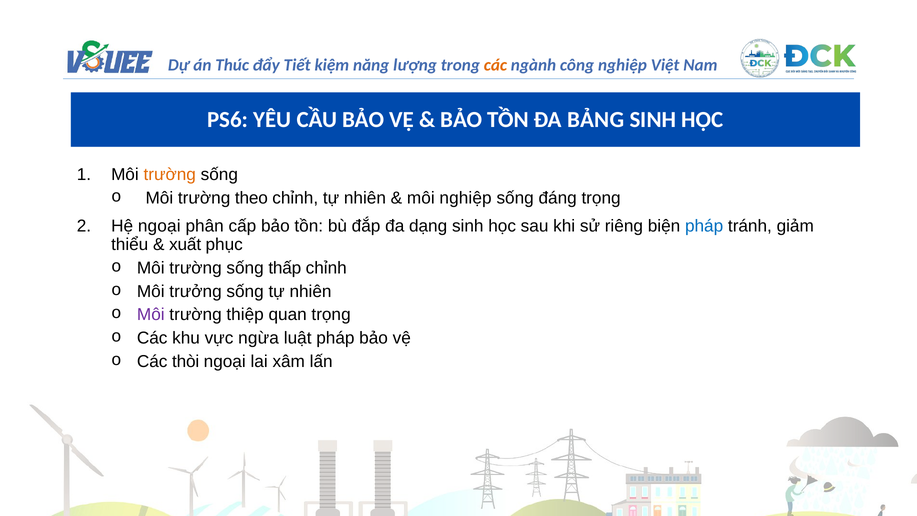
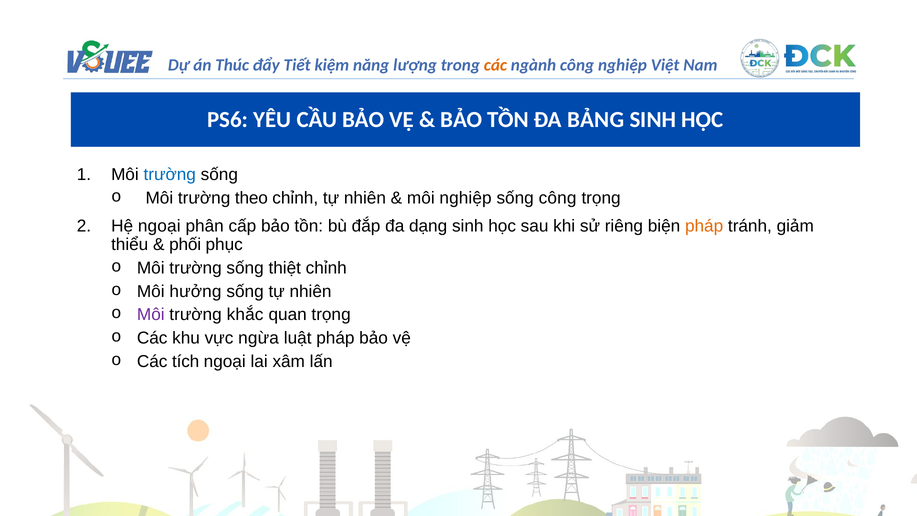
trường at (170, 175) colour: orange -> blue
sống đáng: đáng -> công
pháp at (704, 226) colour: blue -> orange
xuất: xuất -> phối
thấp: thấp -> thiệt
trưởng: trưởng -> hưởng
thiệp: thiệp -> khắc
thòi: thòi -> tích
